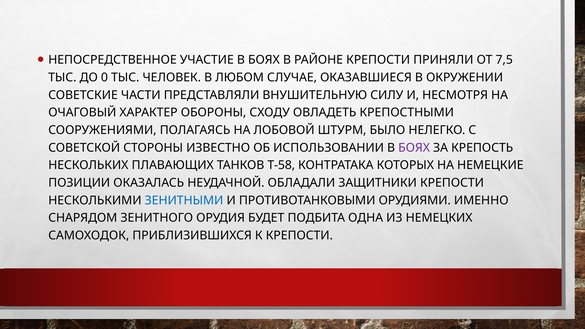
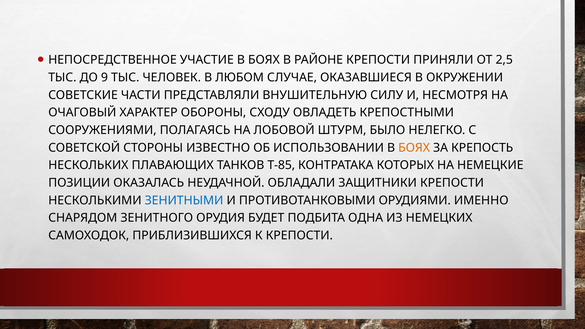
7,5: 7,5 -> 2,5
0: 0 -> 9
БОЯХ at (414, 148) colour: purple -> orange
Т-58: Т-58 -> Т-85
